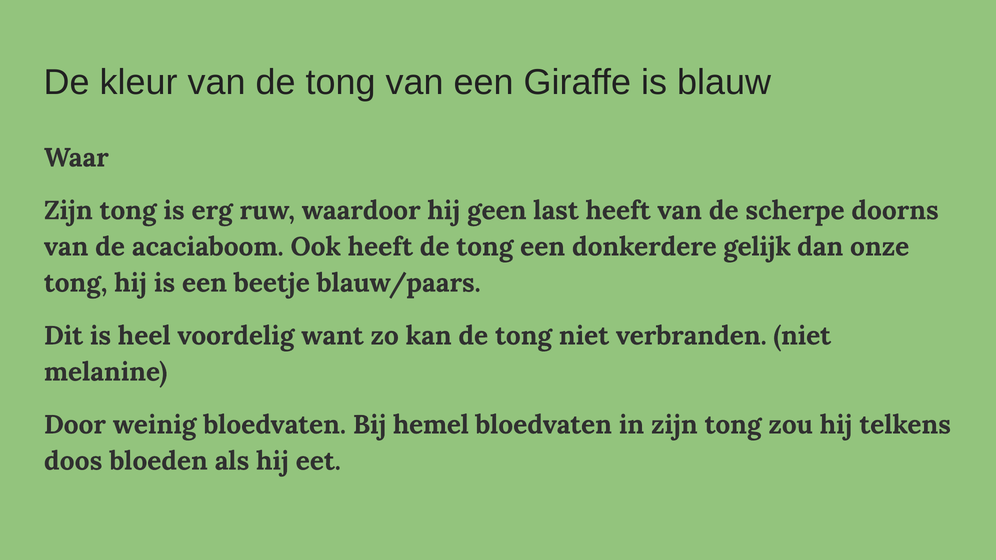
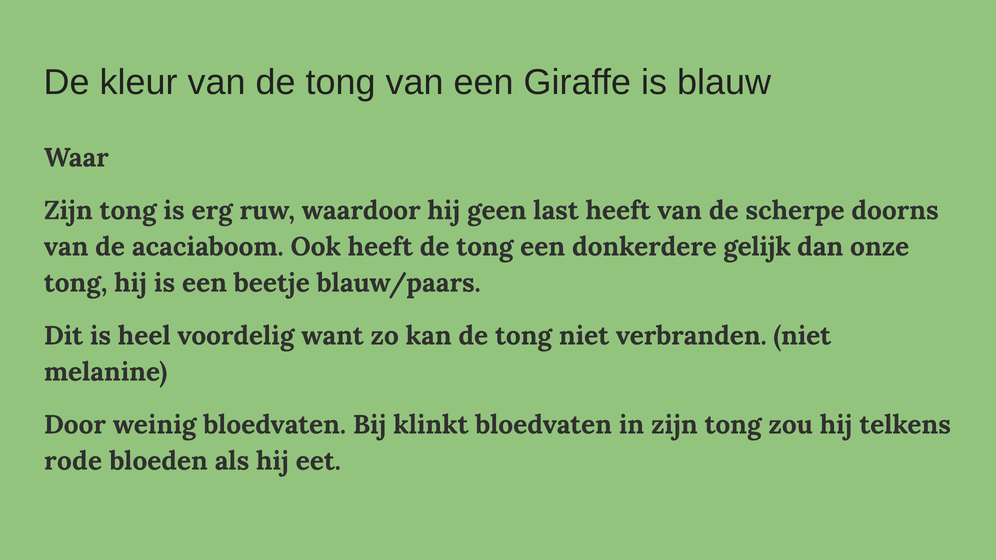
hemel: hemel -> klinkt
doos: doos -> rode
